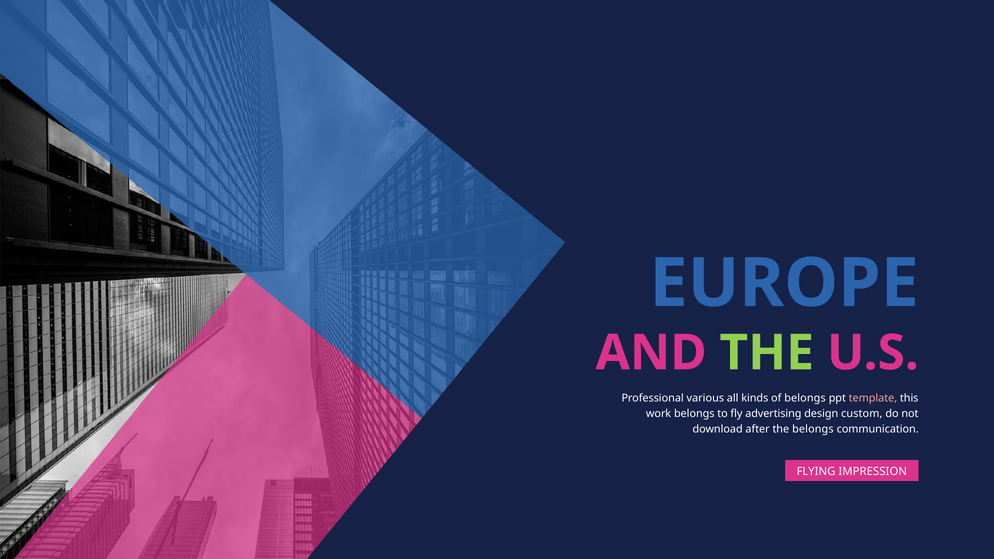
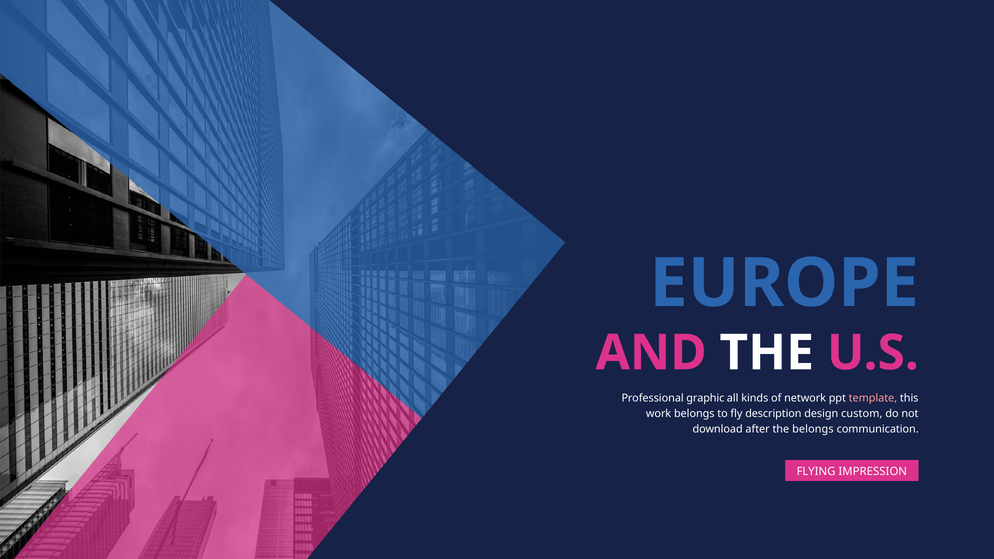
THE at (767, 353) colour: light green -> white
various: various -> graphic
of belongs: belongs -> network
advertising: advertising -> description
